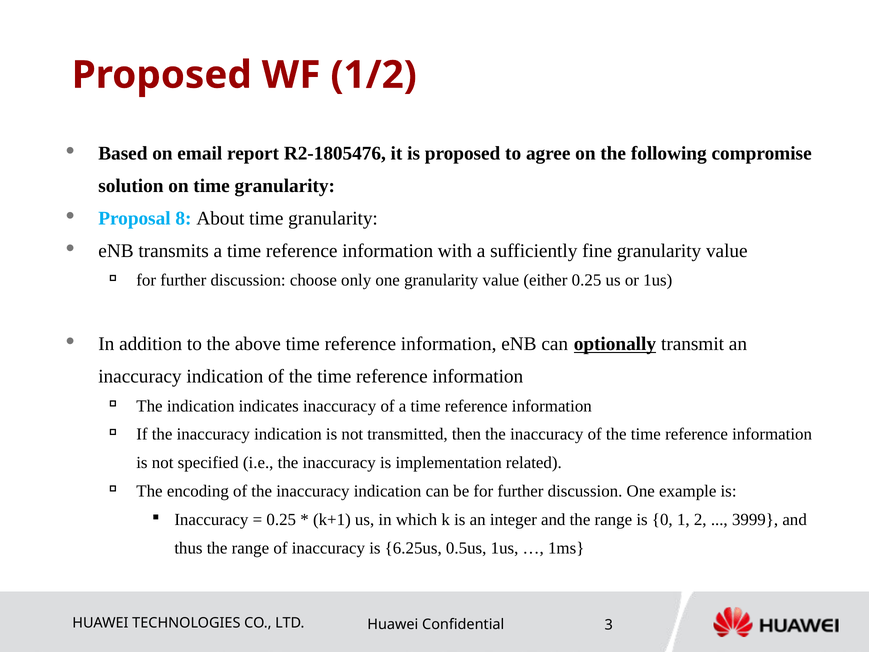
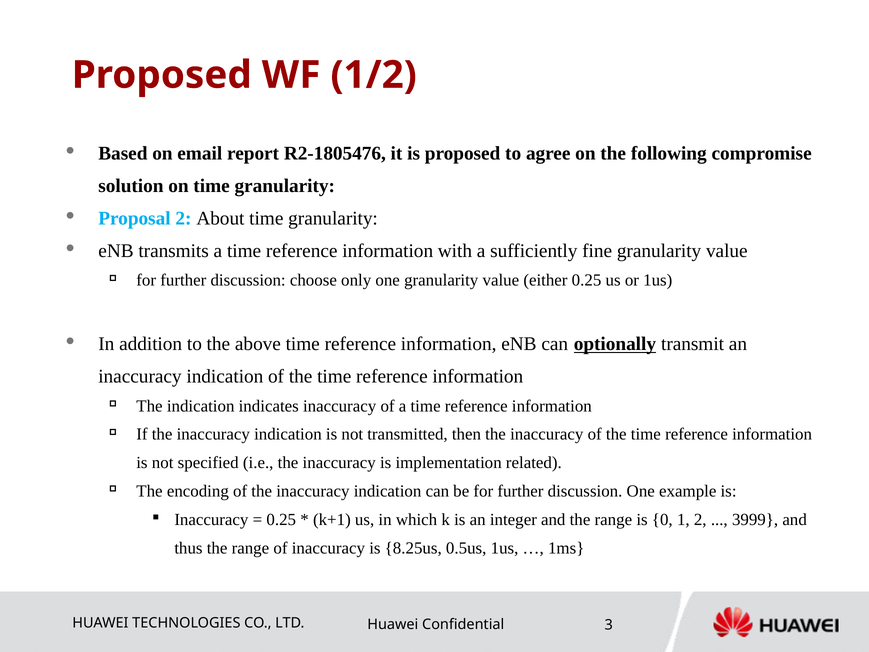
Proposal 8: 8 -> 2
6.25us: 6.25us -> 8.25us
